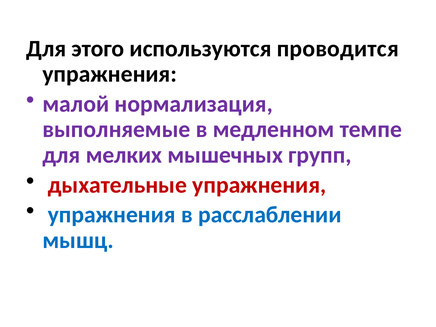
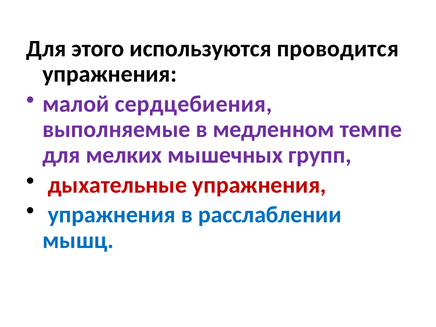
нормализация: нормализация -> сердцебиения
